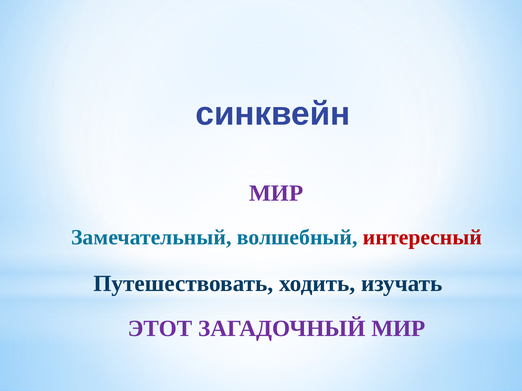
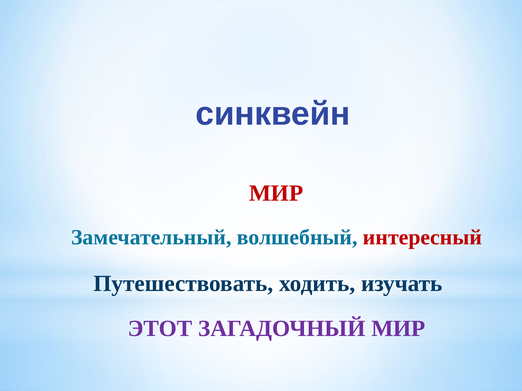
МИР at (276, 193) colour: purple -> red
